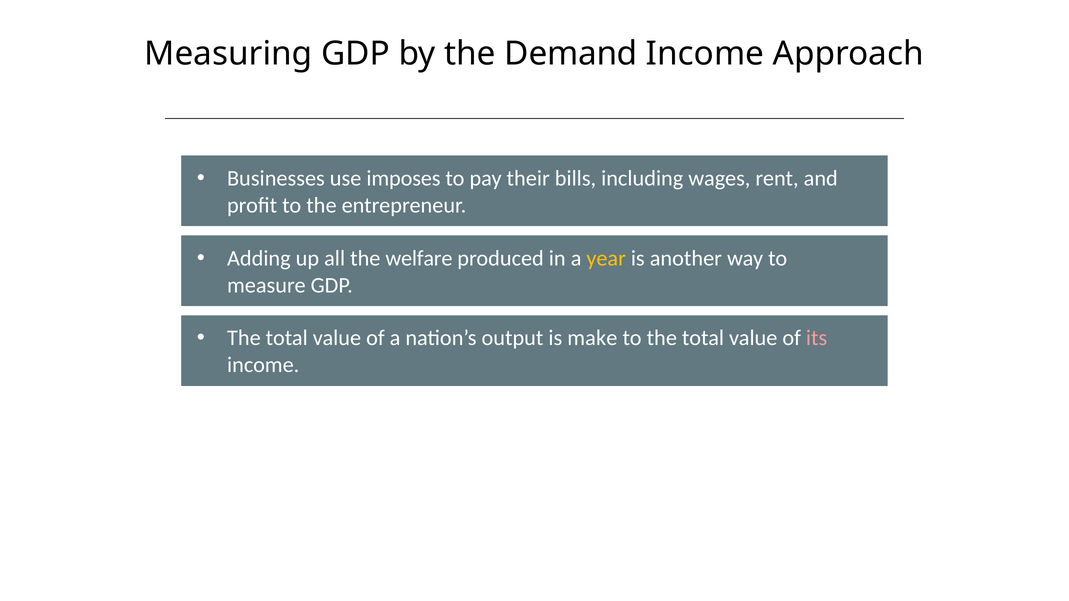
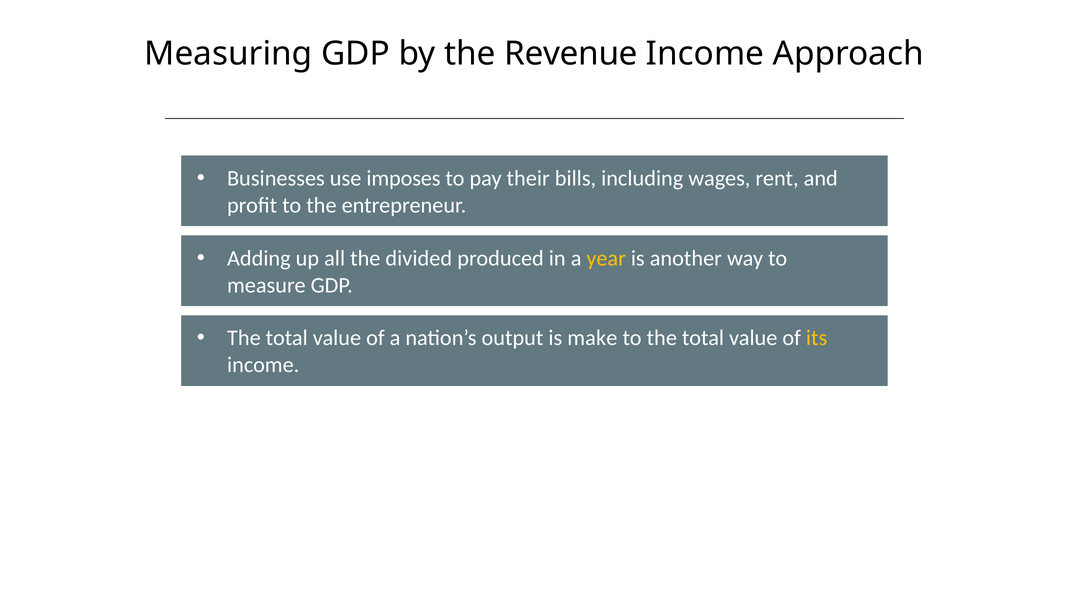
Demand: Demand -> Revenue
welfare: welfare -> divided
its colour: pink -> yellow
